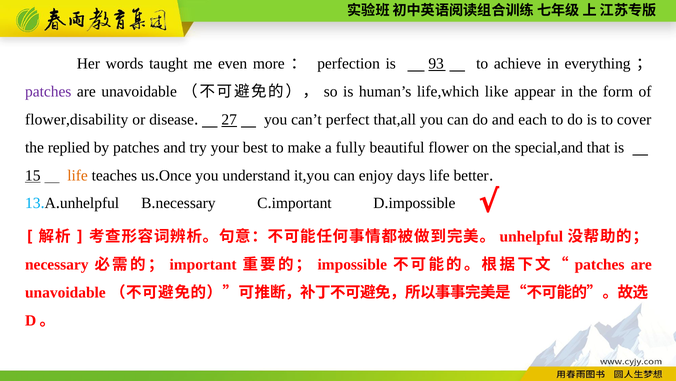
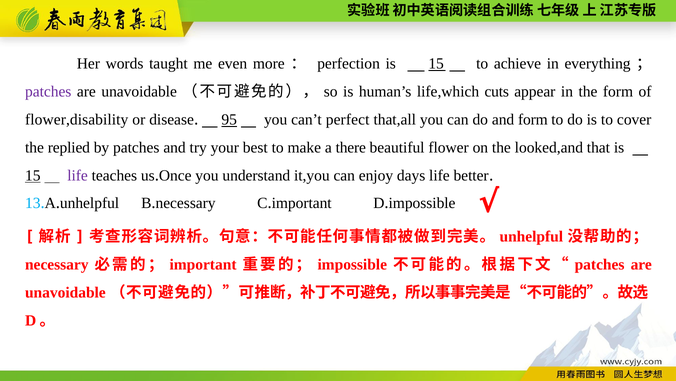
perfection is 93: 93 -> 15
like: like -> cuts
27: 27 -> 95
and each: each -> form
fully: fully -> there
special,and: special,and -> looked,and
life at (78, 175) colour: orange -> purple
